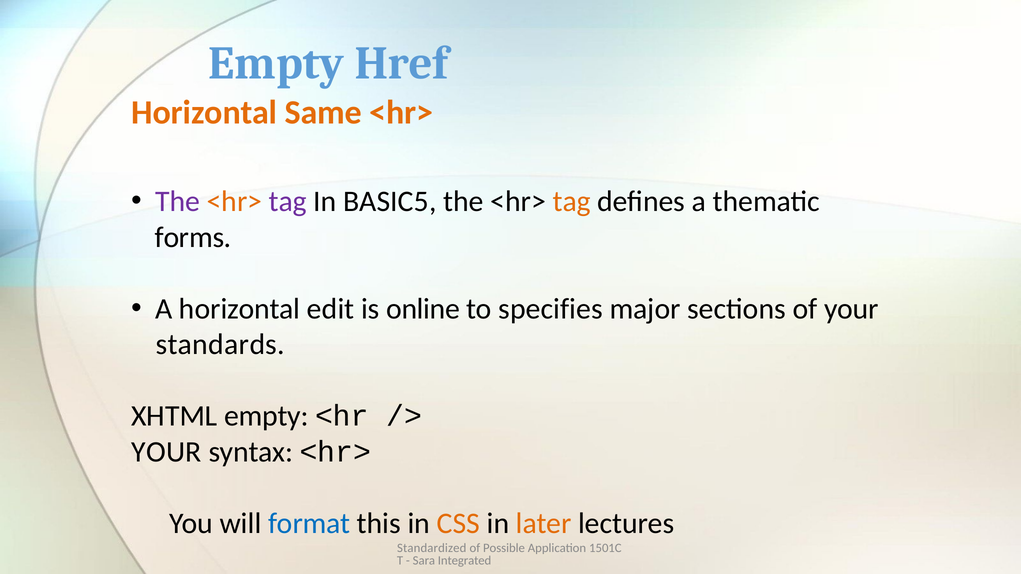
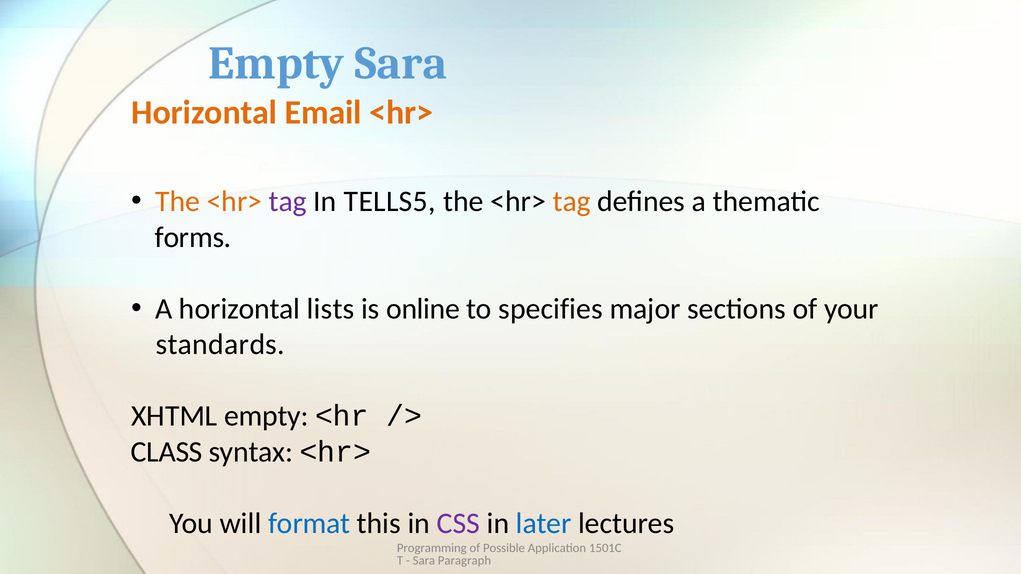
Empty Href: Href -> Sara
Same: Same -> Email
The at (178, 202) colour: purple -> orange
BASIC5: BASIC5 -> TELLS5
edit: edit -> lists
YOUR at (166, 452): YOUR -> CLASS
CSS colour: orange -> purple
later colour: orange -> blue
Standardized: Standardized -> Programming
Integrated: Integrated -> Paragraph
